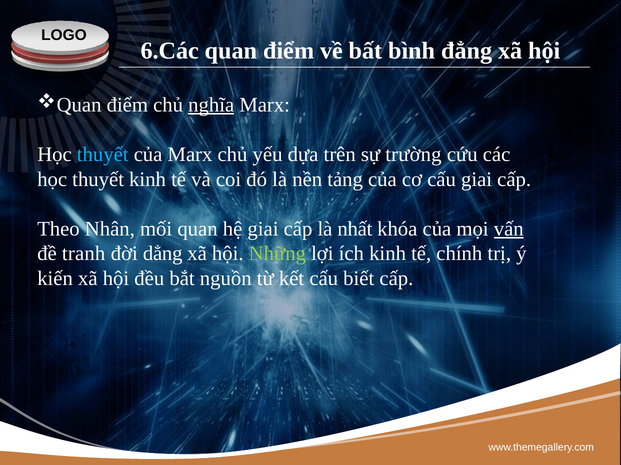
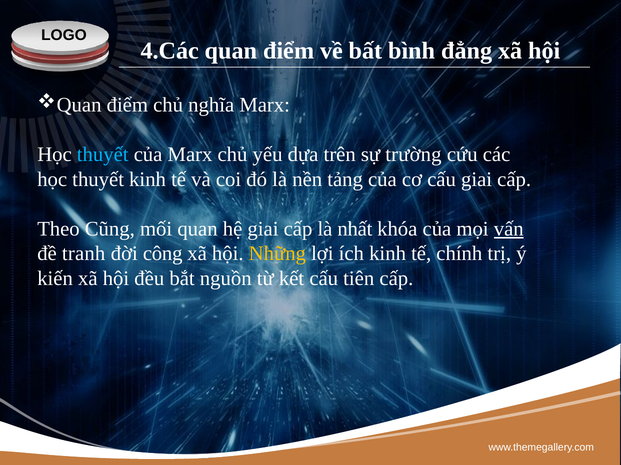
6.Các: 6.Các -> 4.Các
nghĩa underline: present -> none
Nhân: Nhân -> Cũng
dẳng: dẳng -> công
Những colour: light green -> yellow
biết: biết -> tiên
